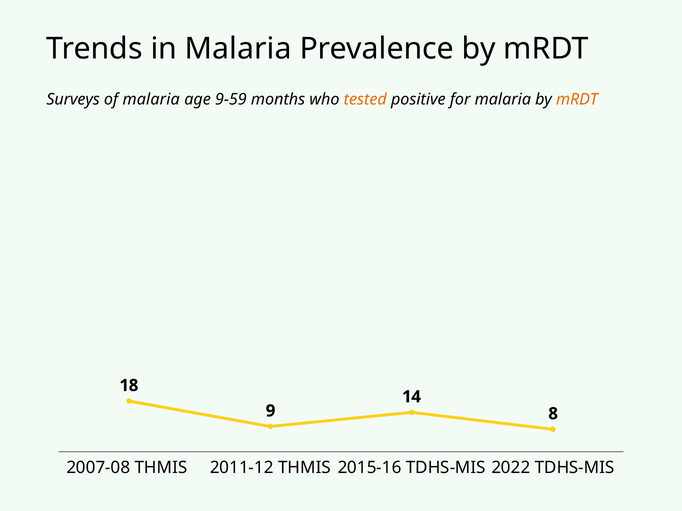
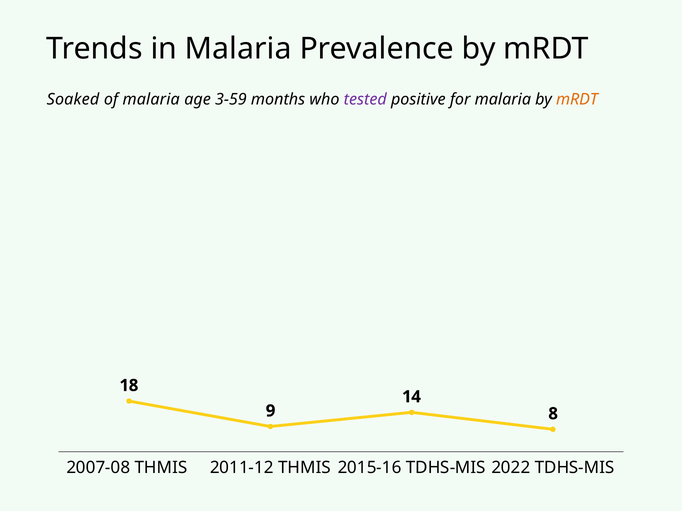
Surveys: Surveys -> Soaked
9-59: 9-59 -> 3-59
tested colour: orange -> purple
